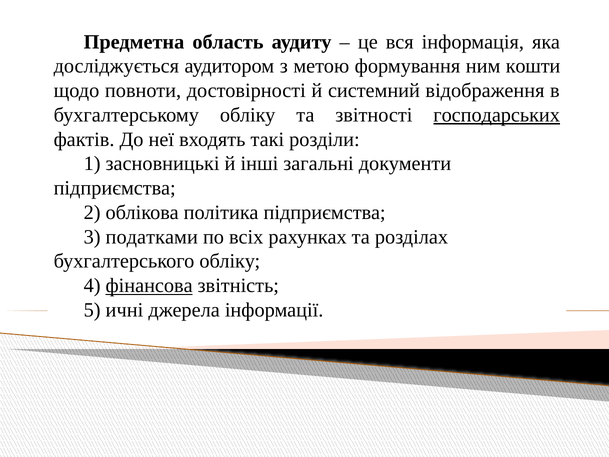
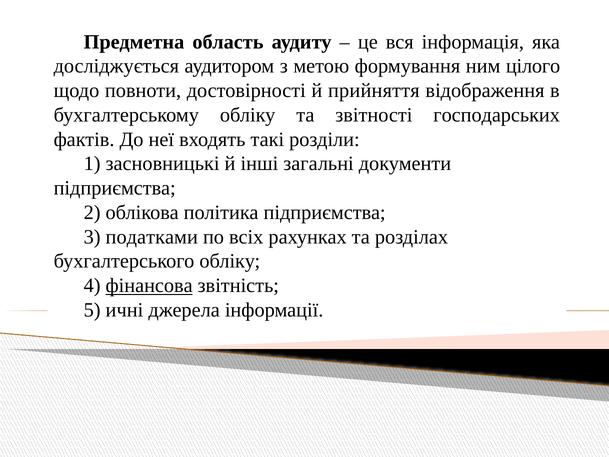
кошти: кошти -> цілого
системний: системний -> прийняття
господарських underline: present -> none
